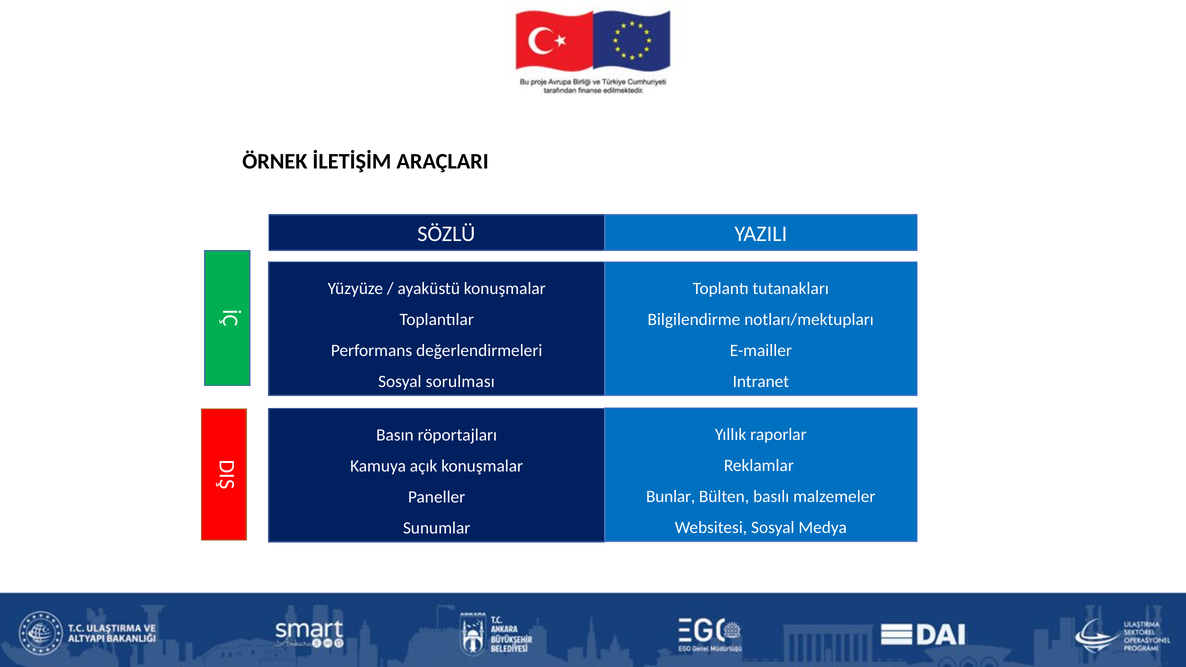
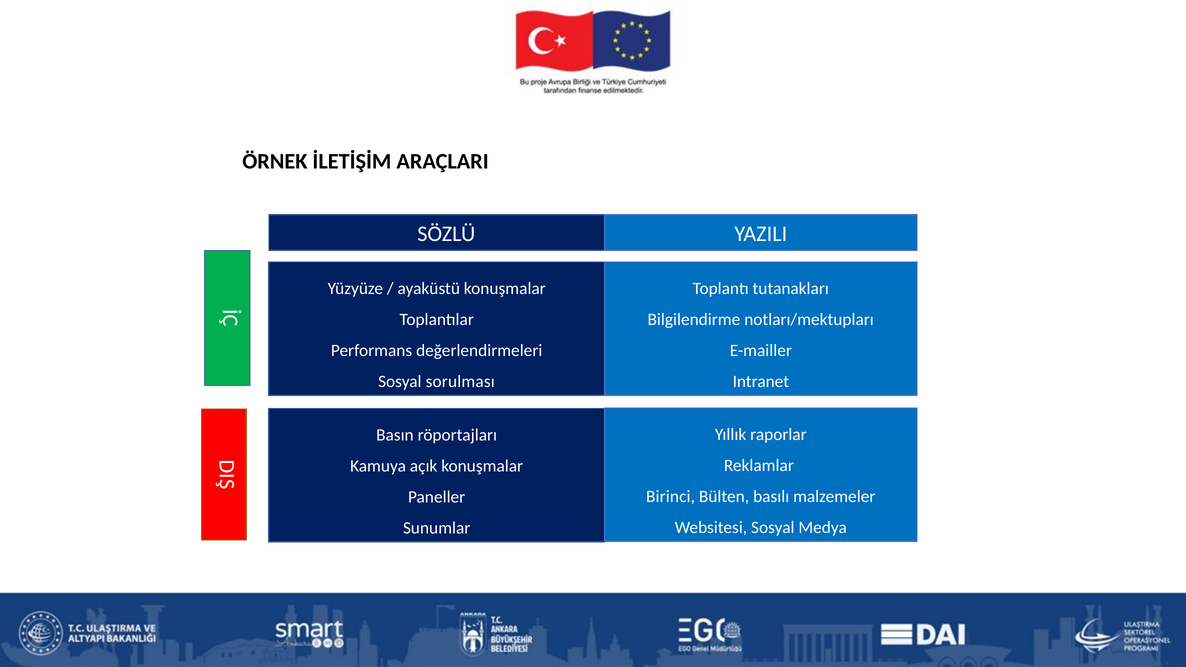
Bunlar: Bunlar -> Birinci
